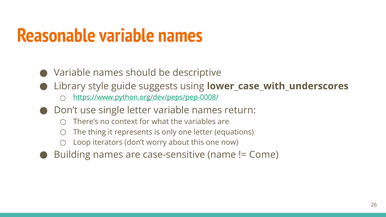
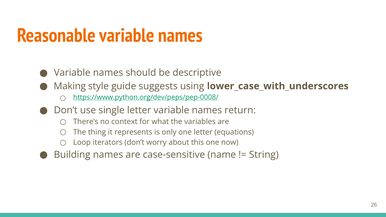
Library: Library -> Making
Come: Come -> String
